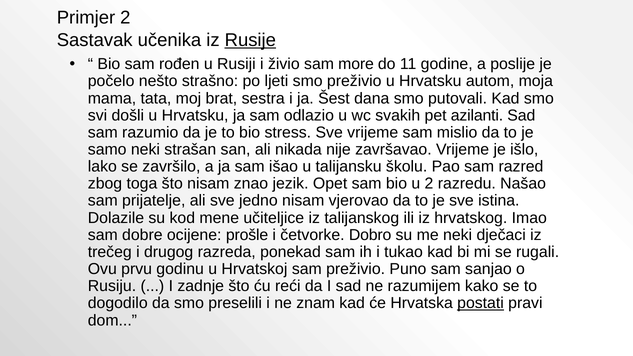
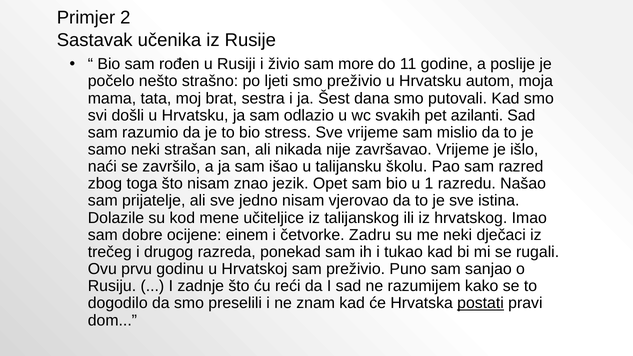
Rusije underline: present -> none
lako: lako -> naći
u 2: 2 -> 1
prošle: prošle -> einem
Dobro: Dobro -> Zadru
